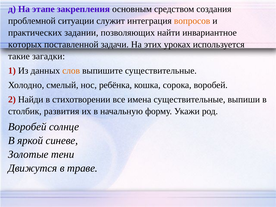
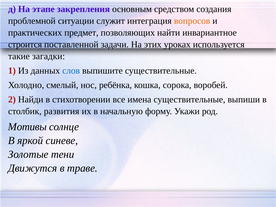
задании: задании -> предмет
которых: которых -> строится
слов colour: orange -> blue
Воробей at (27, 127): Воробей -> Мотивы
